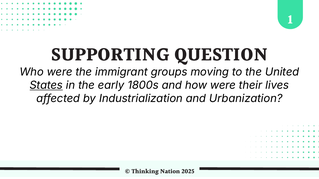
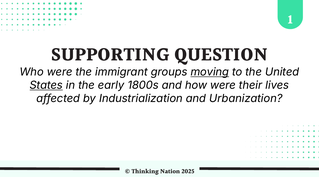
moving underline: none -> present
